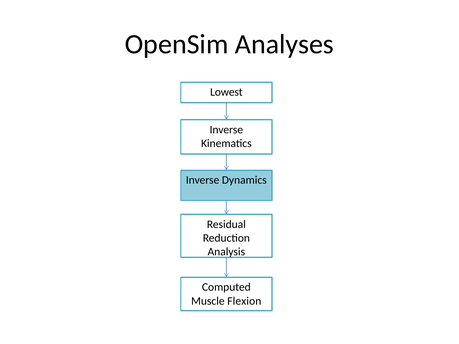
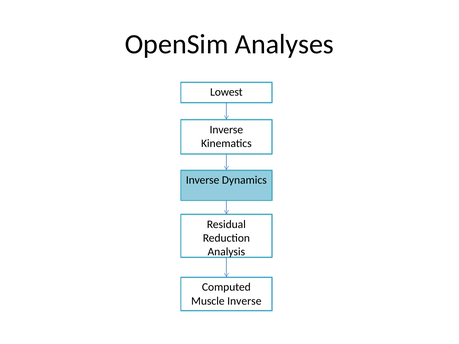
Muscle Flexion: Flexion -> Inverse
